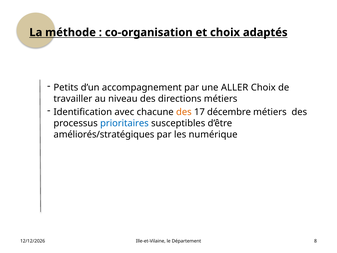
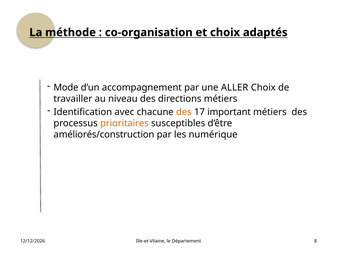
Petits: Petits -> Mode
décembre: décembre -> important
prioritaires colour: blue -> orange
améliorés/stratégiques: améliorés/stratégiques -> améliorés/construction
